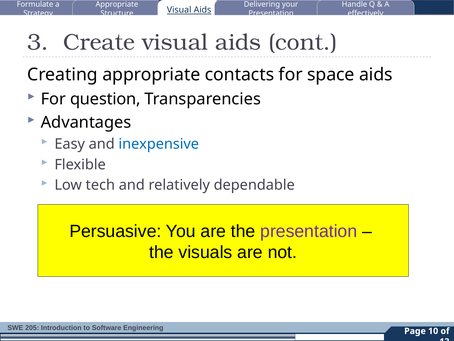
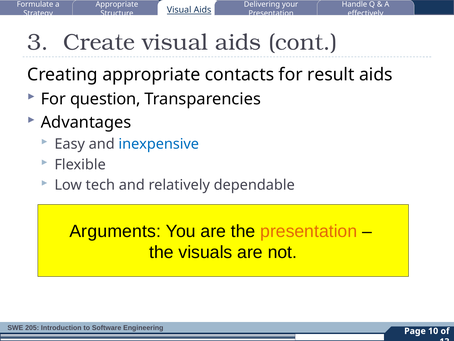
space: space -> result
Persuasive: Persuasive -> Arguments
presentation at (309, 231) colour: purple -> orange
